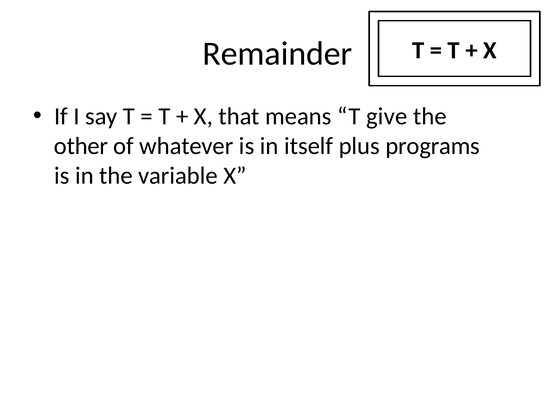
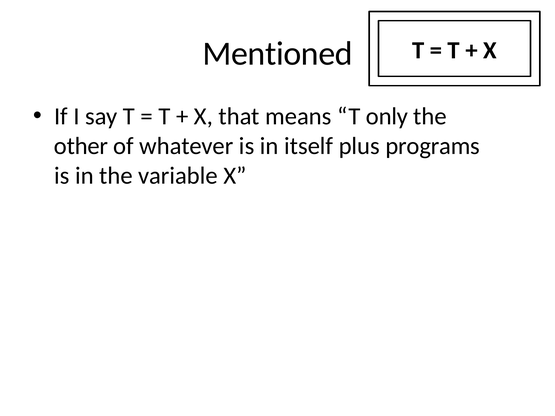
Remainder: Remainder -> Mentioned
give: give -> only
